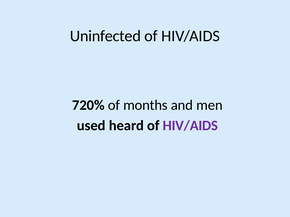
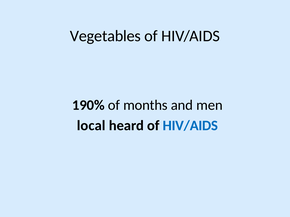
Uninfected: Uninfected -> Vegetables
720%: 720% -> 190%
used: used -> local
HIV/AIDS at (190, 126) colour: purple -> blue
